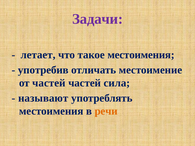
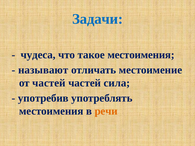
Задачи colour: purple -> blue
летает: летает -> чудеса
употребив: употребив -> называют
называют: называют -> употребив
